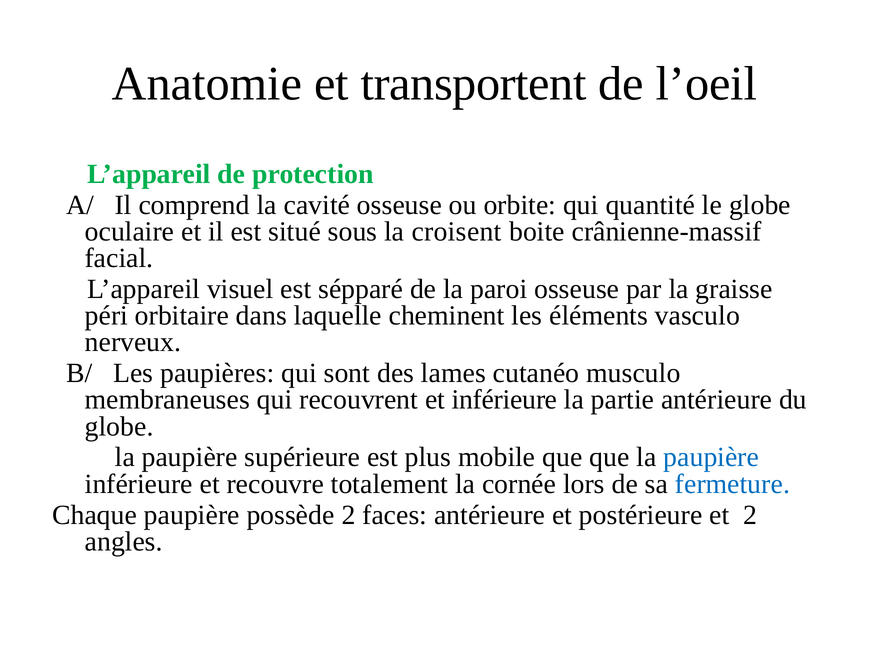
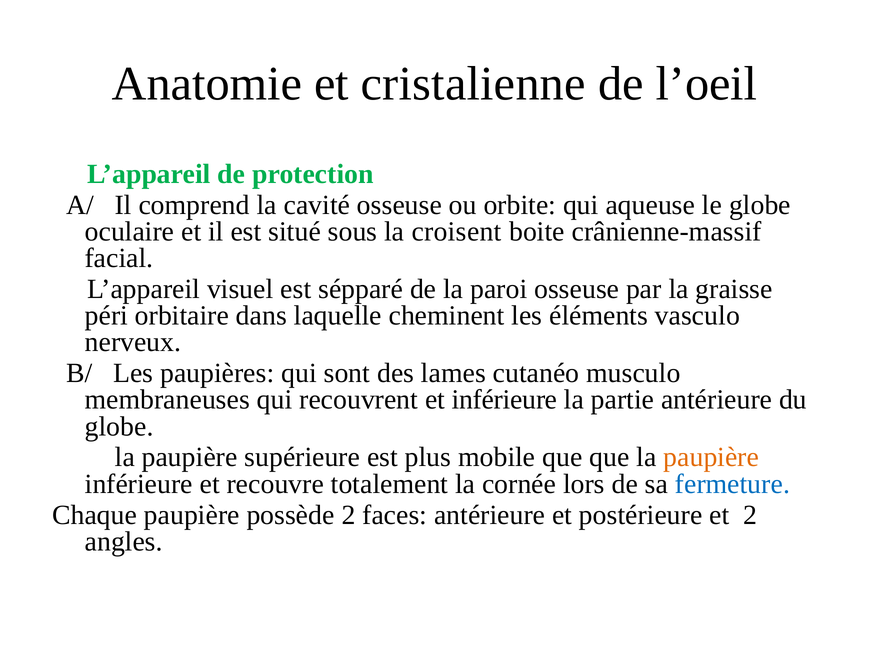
transportent: transportent -> cristalienne
quantité: quantité -> aqueuse
paupière at (711, 458) colour: blue -> orange
